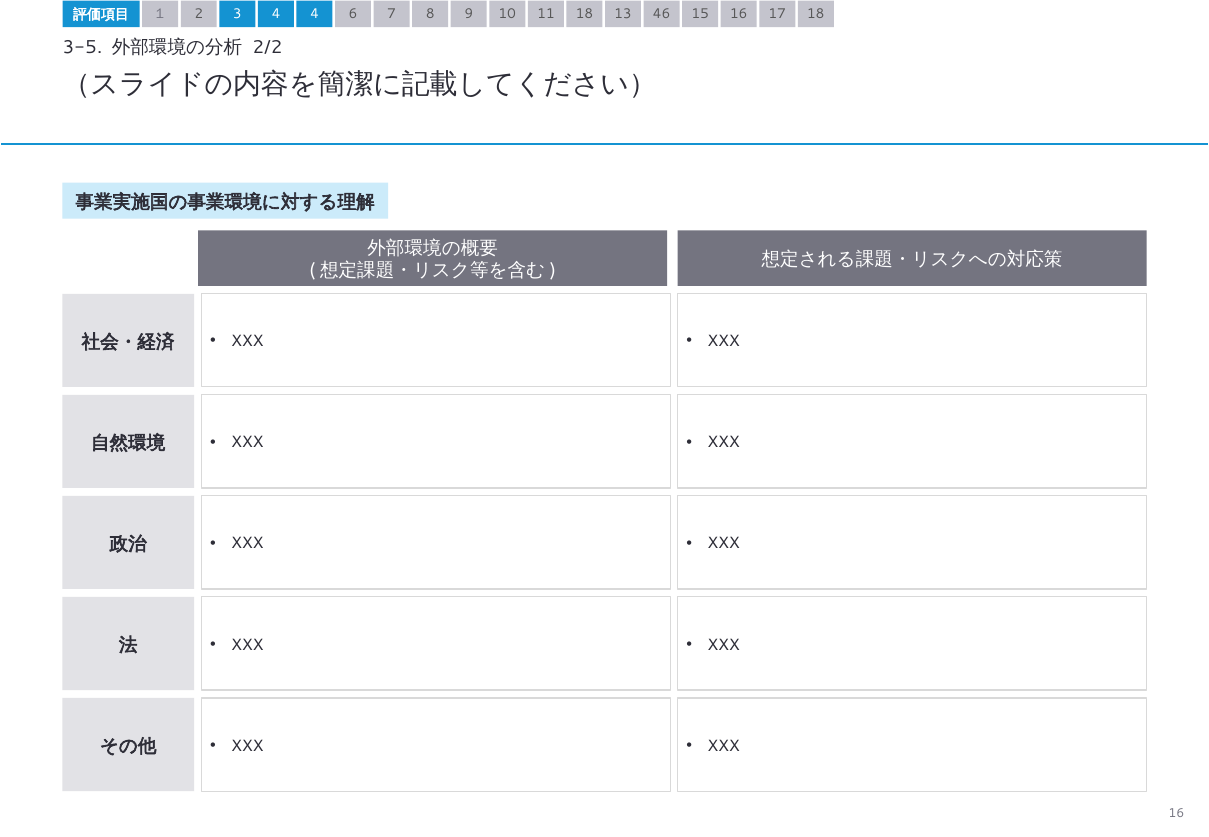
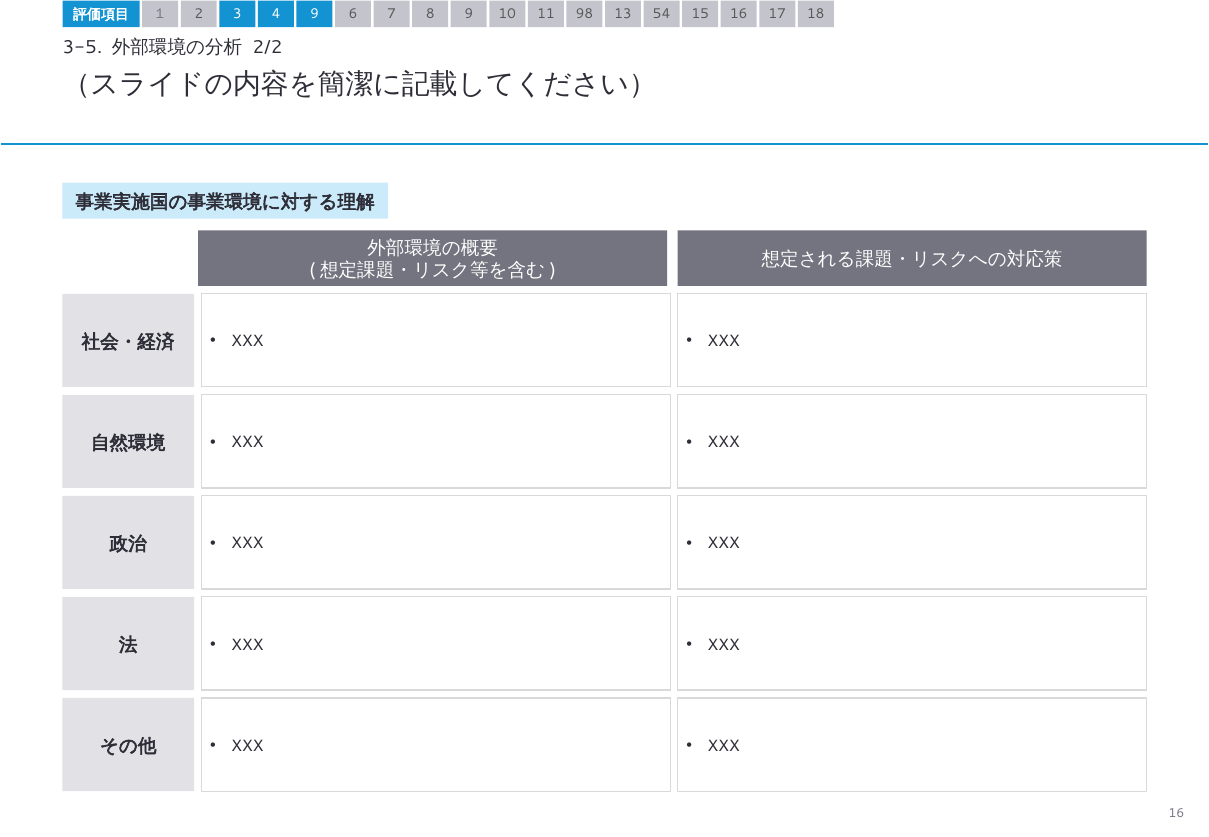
4 4: 4 -> 9
11 18: 18 -> 98
46: 46 -> 54
